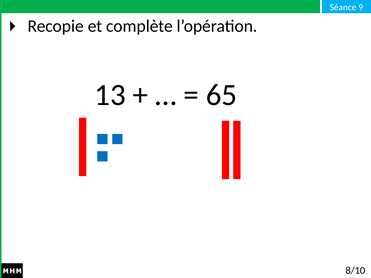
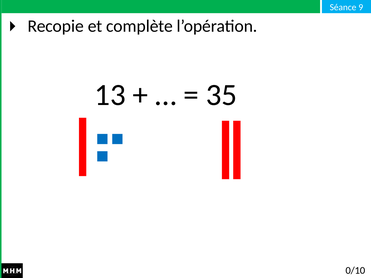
65: 65 -> 35
8/10: 8/10 -> 0/10
